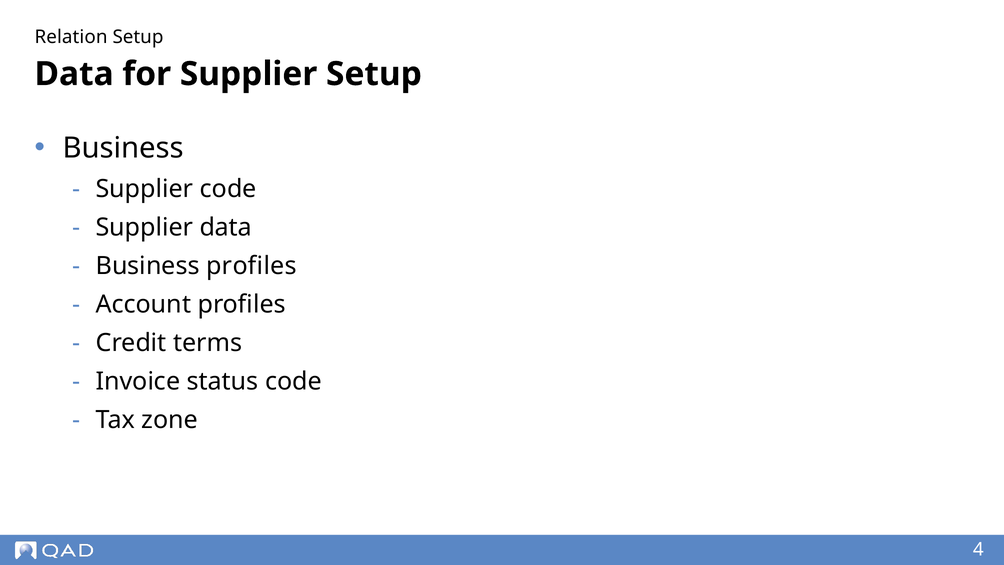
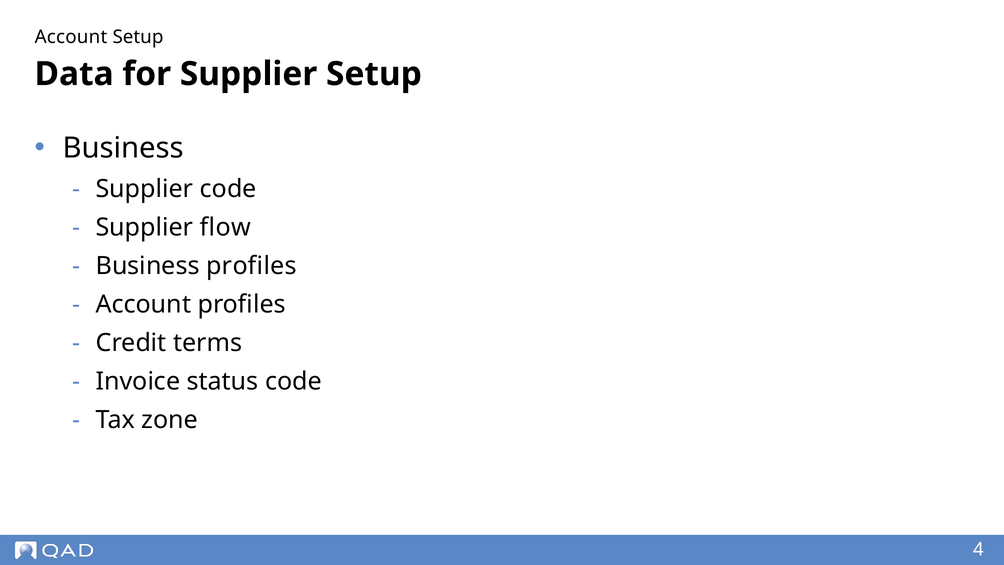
Relation at (71, 37): Relation -> Account
Supplier data: data -> flow
